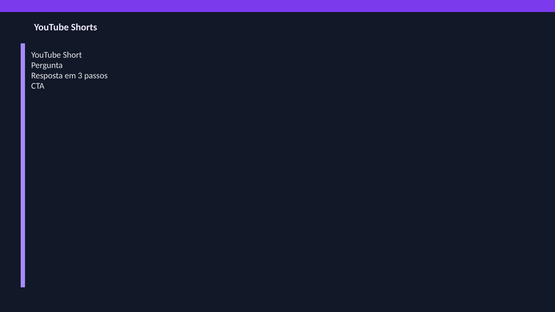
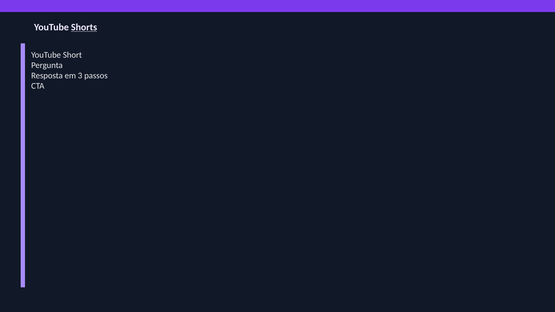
Shorts underline: none -> present
